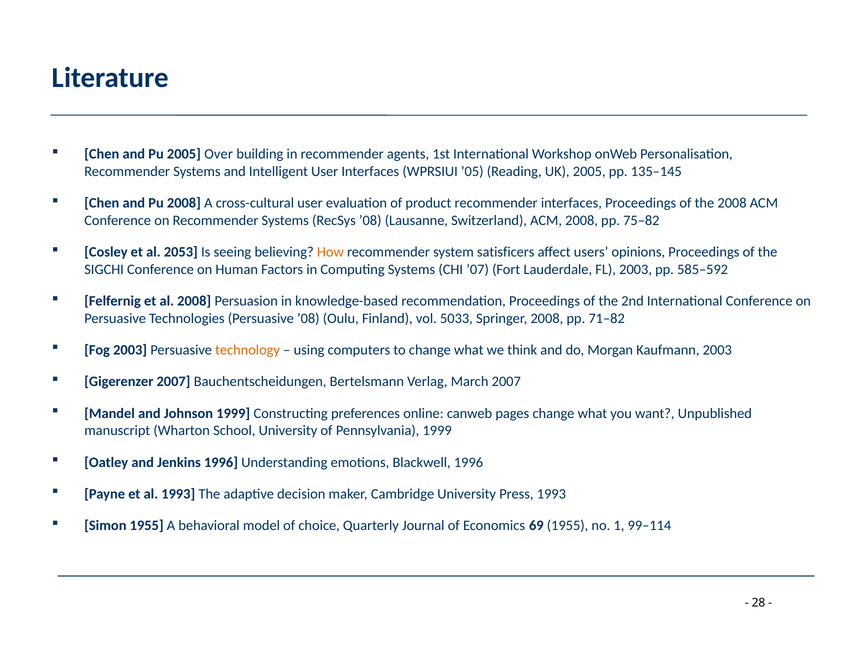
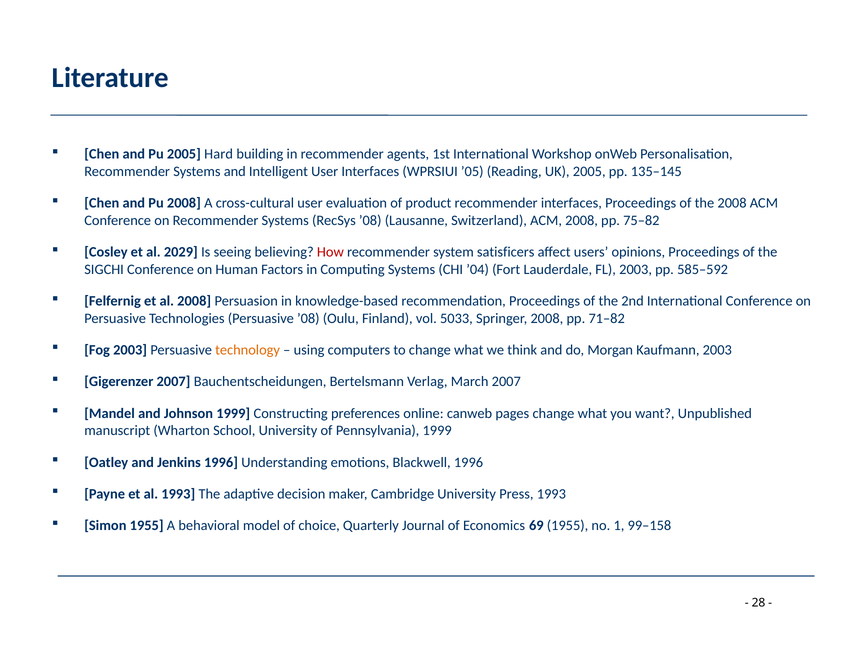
Over: Over -> Hard
2053: 2053 -> 2029
How colour: orange -> red
’07: ’07 -> ’04
99–114: 99–114 -> 99–158
